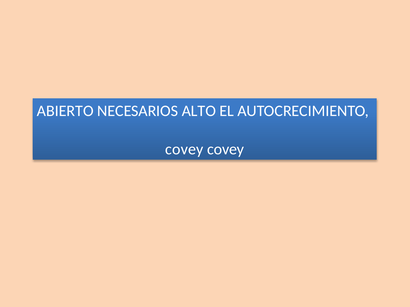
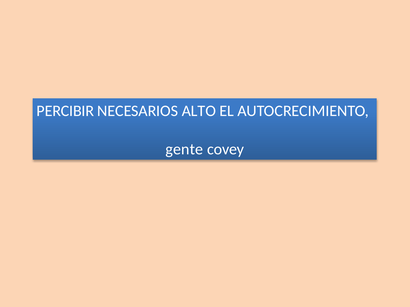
ABIERTO: ABIERTO -> PERCIBIR
covey at (184, 149): covey -> gente
